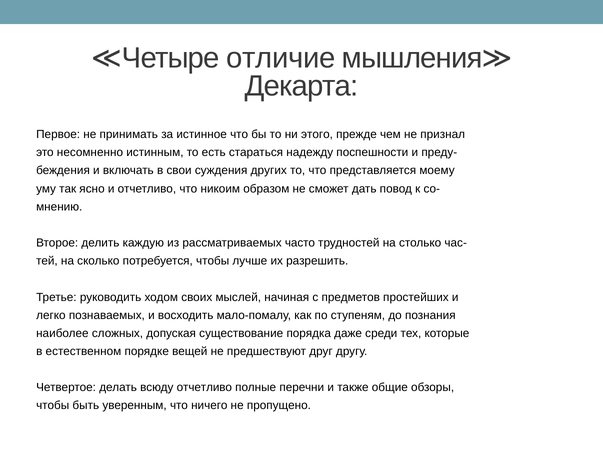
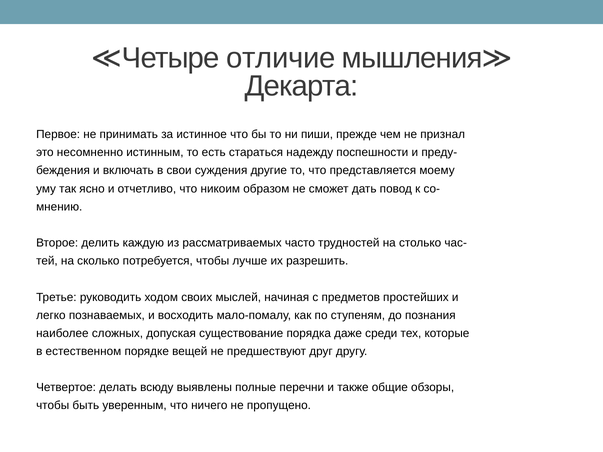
этого: этого -> пиши
других: других -> другие
всюду отчетливо: отчетливо -> выявлены
